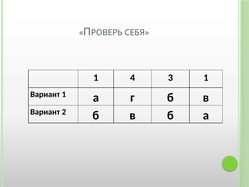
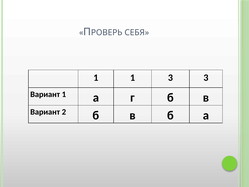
1 4: 4 -> 1
3 1: 1 -> 3
